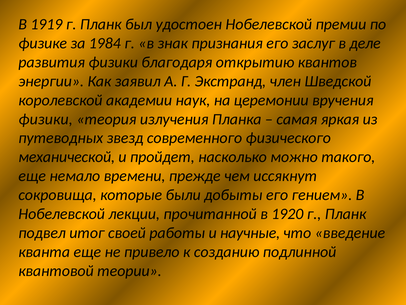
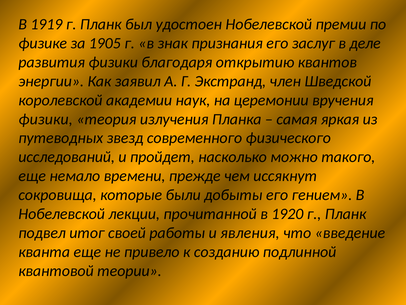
1984: 1984 -> 1905
механической: механической -> исследований
научные: научные -> явления
